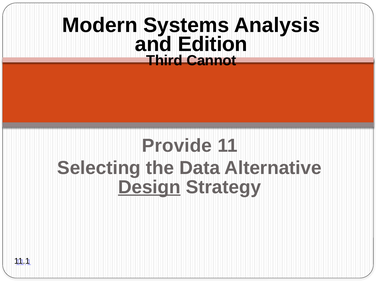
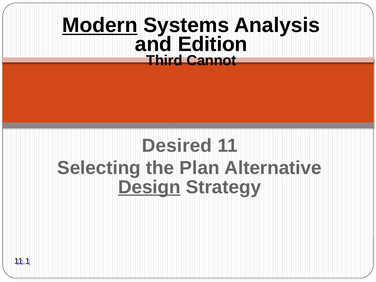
Modern underline: none -> present
Provide: Provide -> Desired
Data: Data -> Plan
